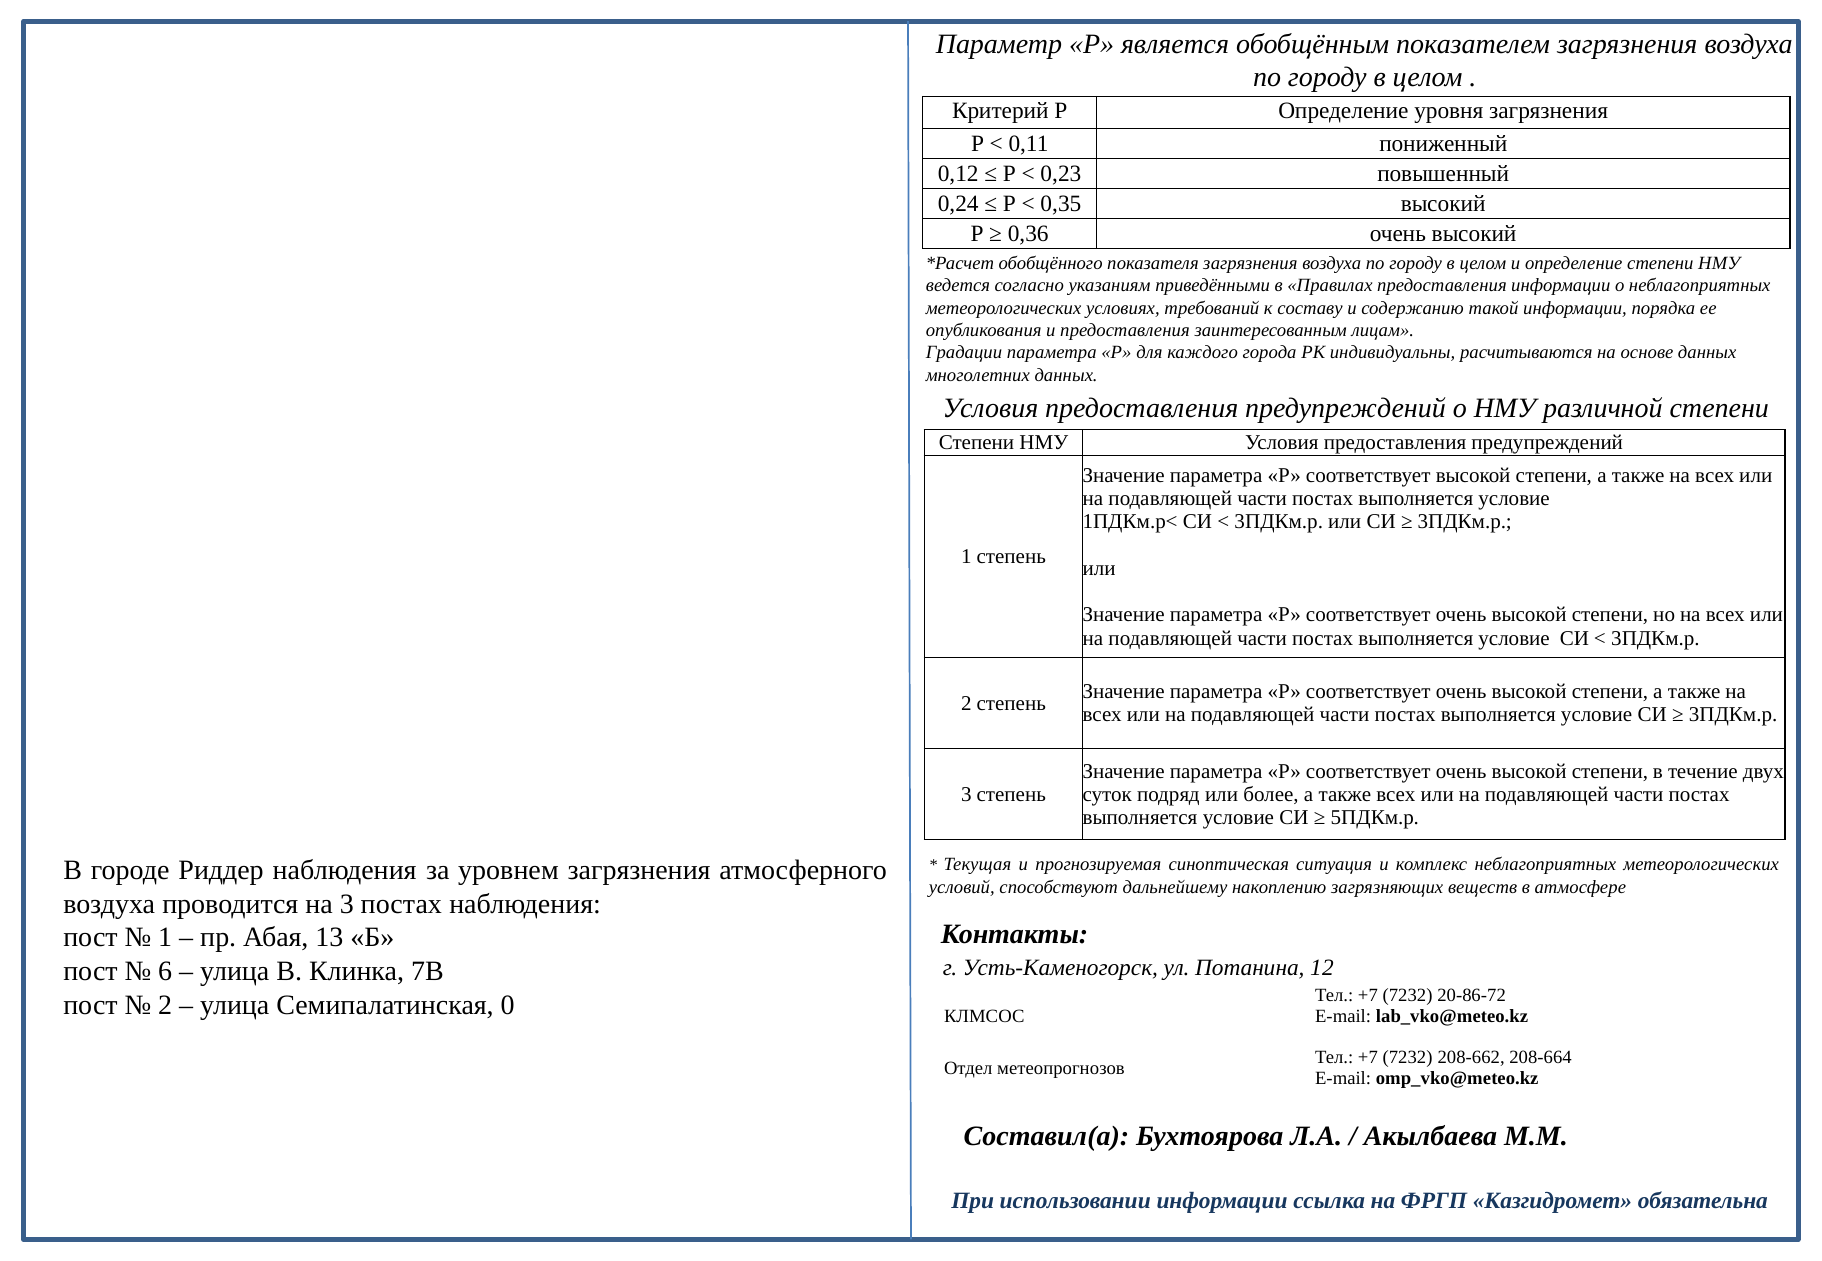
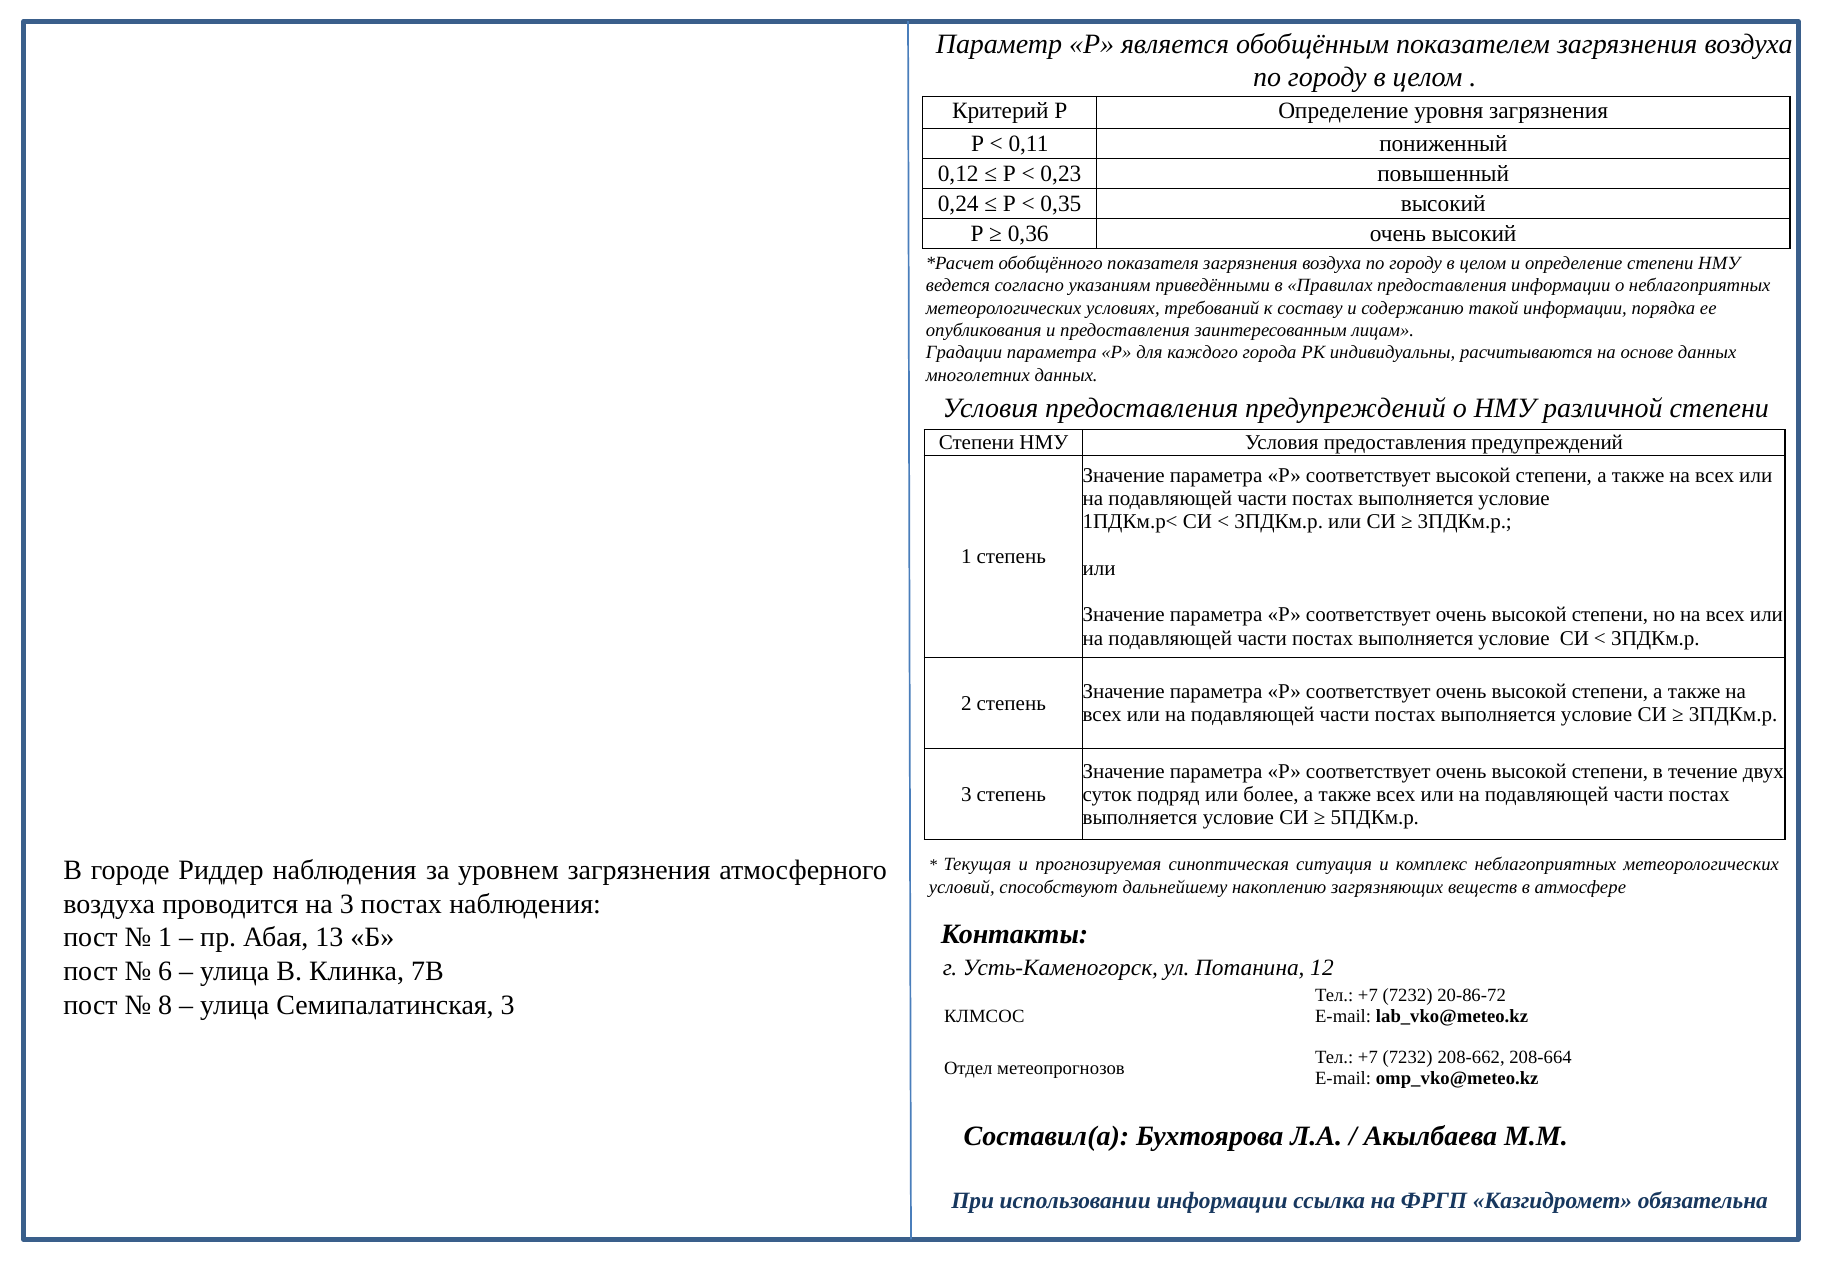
2 at (165, 1005): 2 -> 8
Семипалатинская 0: 0 -> 3
